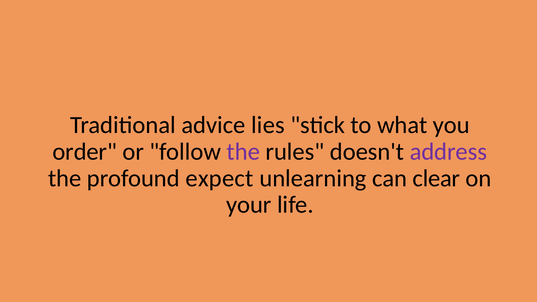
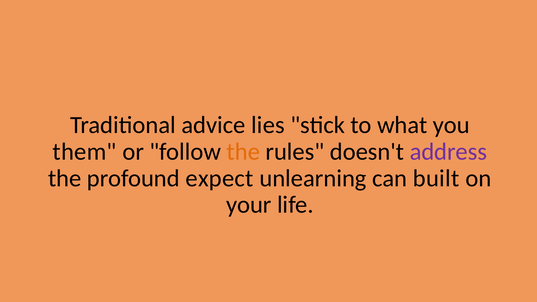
order: order -> them
the at (243, 152) colour: purple -> orange
clear: clear -> built
